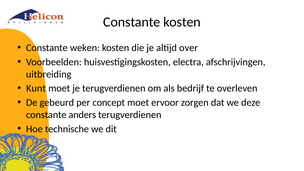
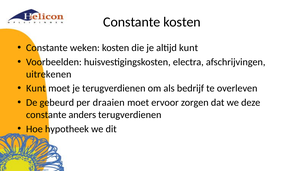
altijd over: over -> kunt
uitbreiding: uitbreiding -> uitrekenen
concept: concept -> draaien
technische: technische -> hypotheek
